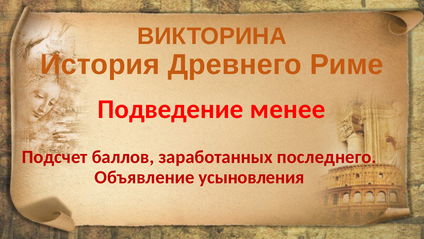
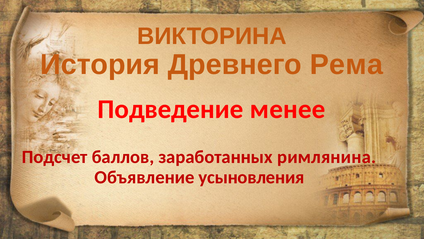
Риме: Риме -> Рема
последнего: последнего -> римлянина
